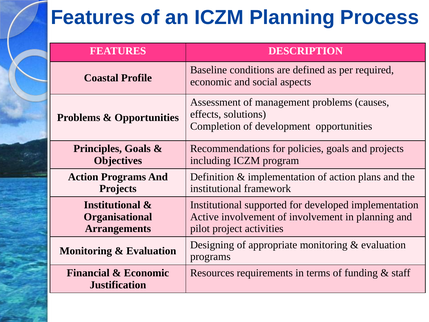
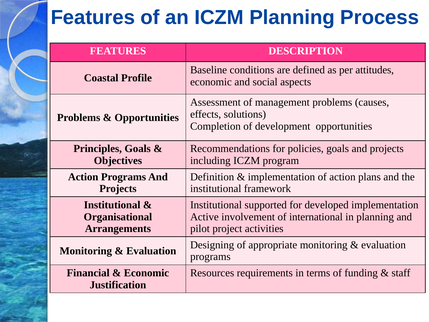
required: required -> attitudes
of involvement: involvement -> international
